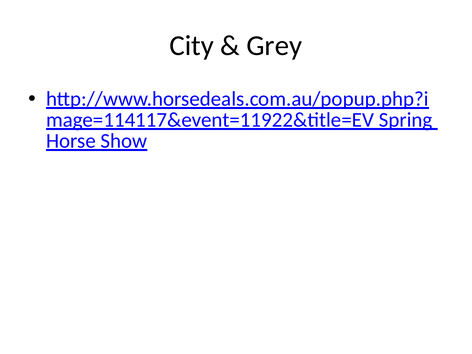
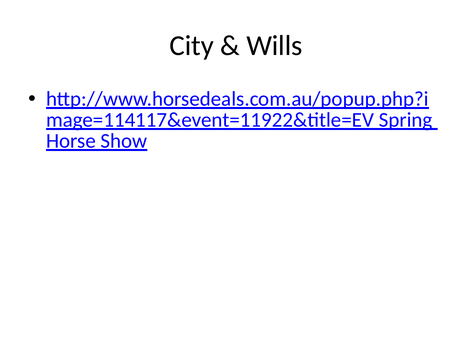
Grey: Grey -> Wills
